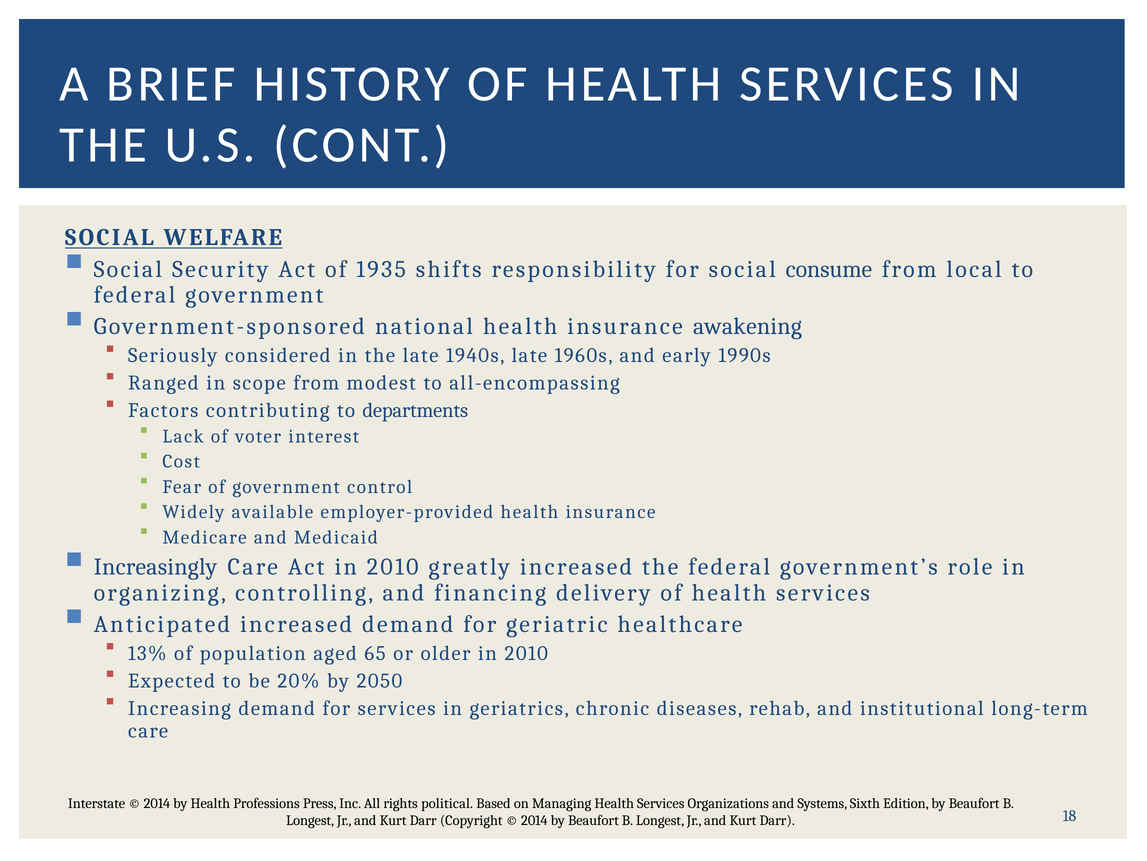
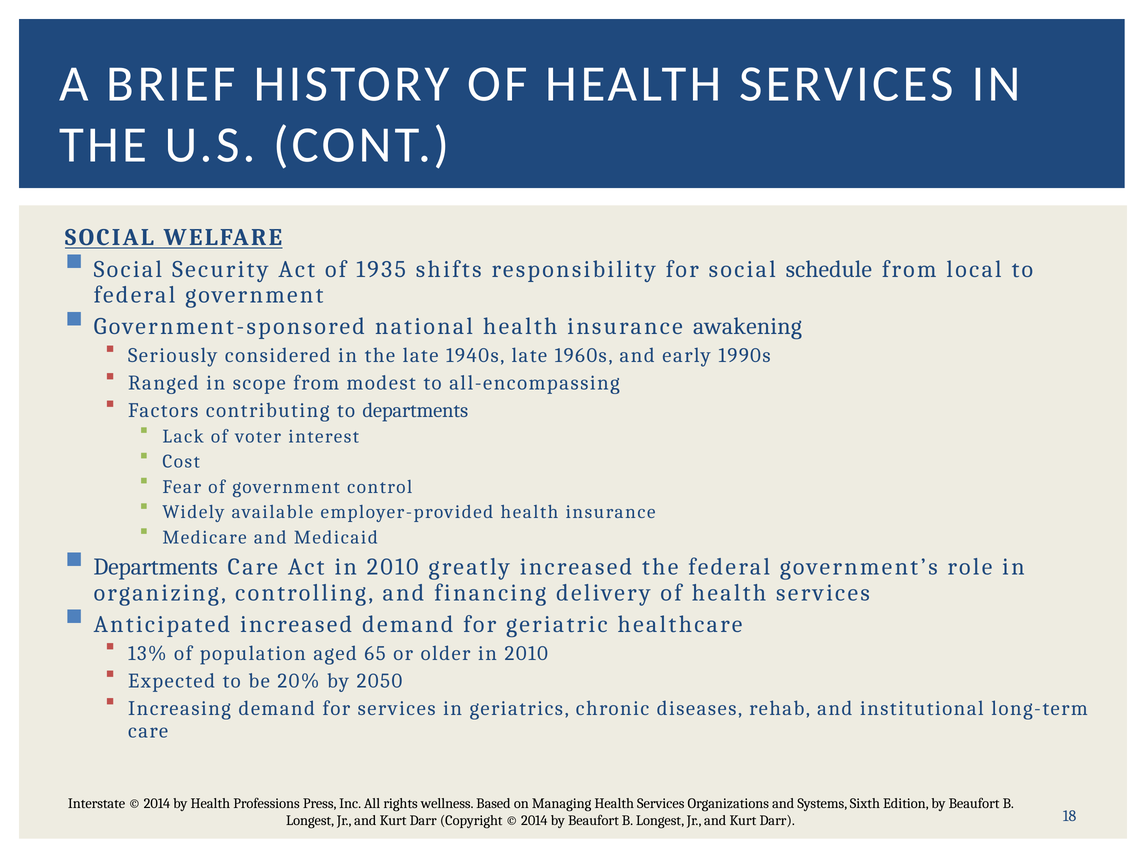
consume: consume -> schedule
Increasingly at (155, 566): Increasingly -> Departments
political: political -> wellness
